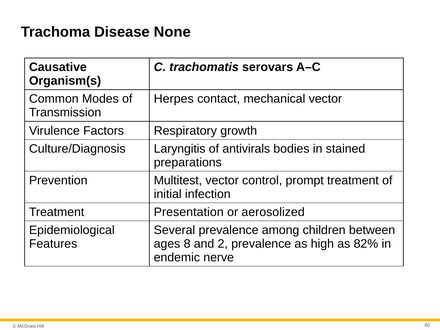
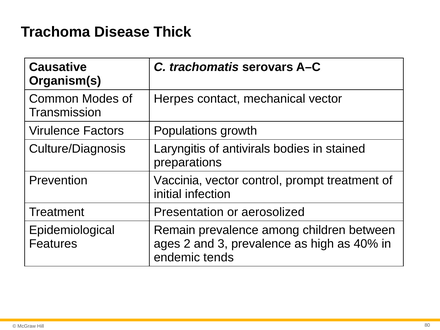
None: None -> Thick
Respiratory: Respiratory -> Populations
Multitest: Multitest -> Vaccinia
Several: Several -> Remain
8: 8 -> 2
2: 2 -> 3
82%: 82% -> 40%
nerve: nerve -> tends
